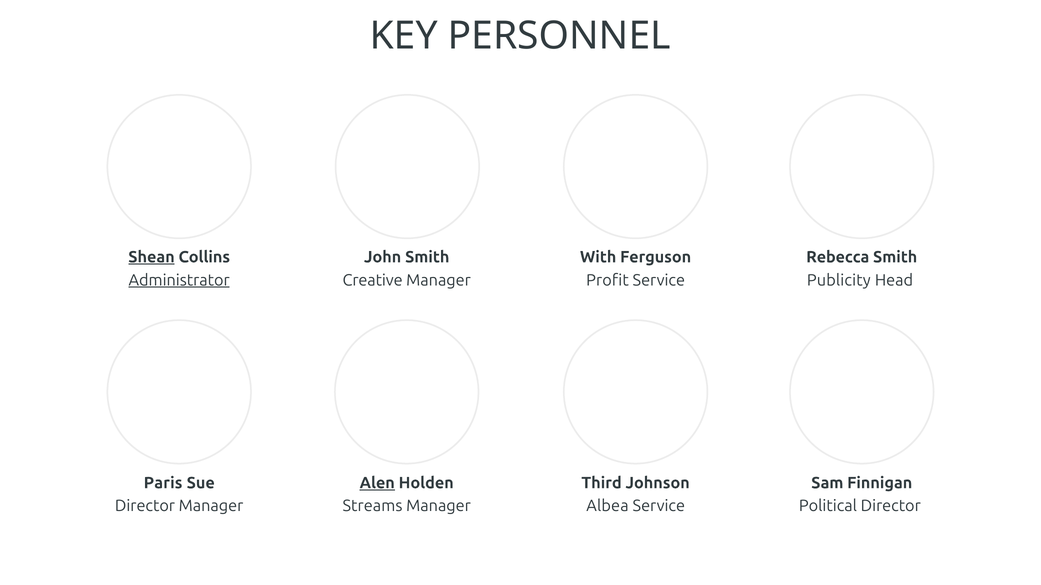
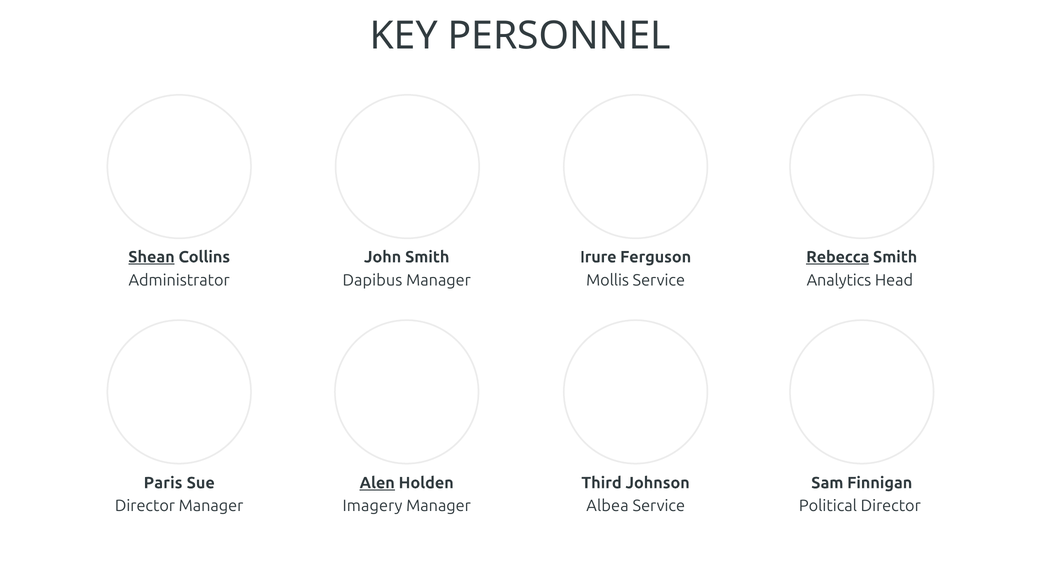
With: With -> Irure
Rebecca underline: none -> present
Administrator underline: present -> none
Creative: Creative -> Dapibus
Profit: Profit -> Mollis
Publicity: Publicity -> Analytics
Streams: Streams -> Imagery
